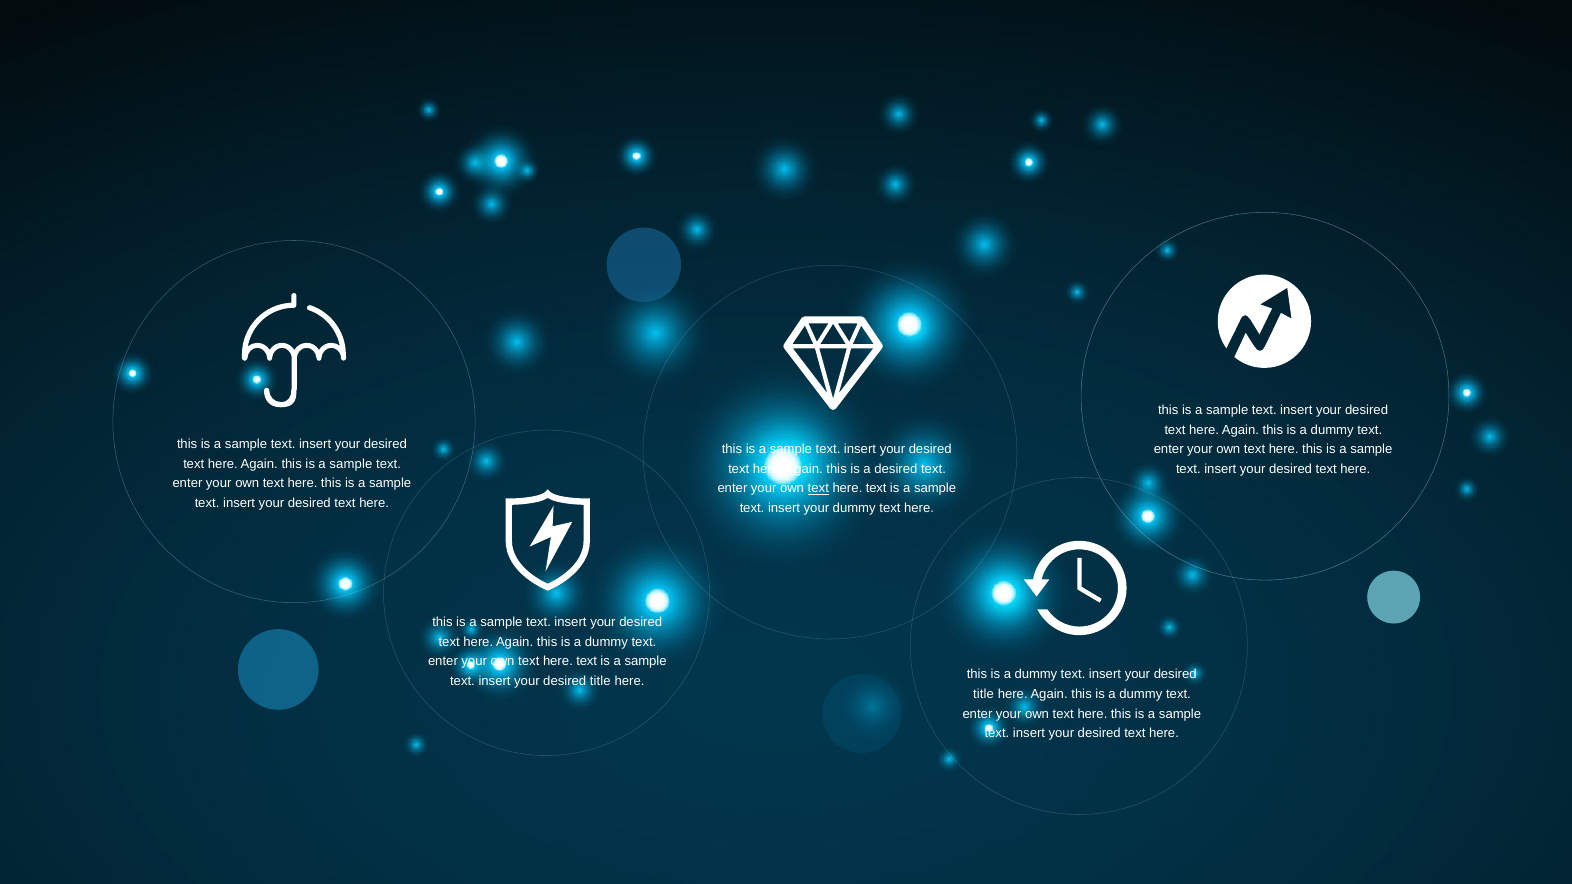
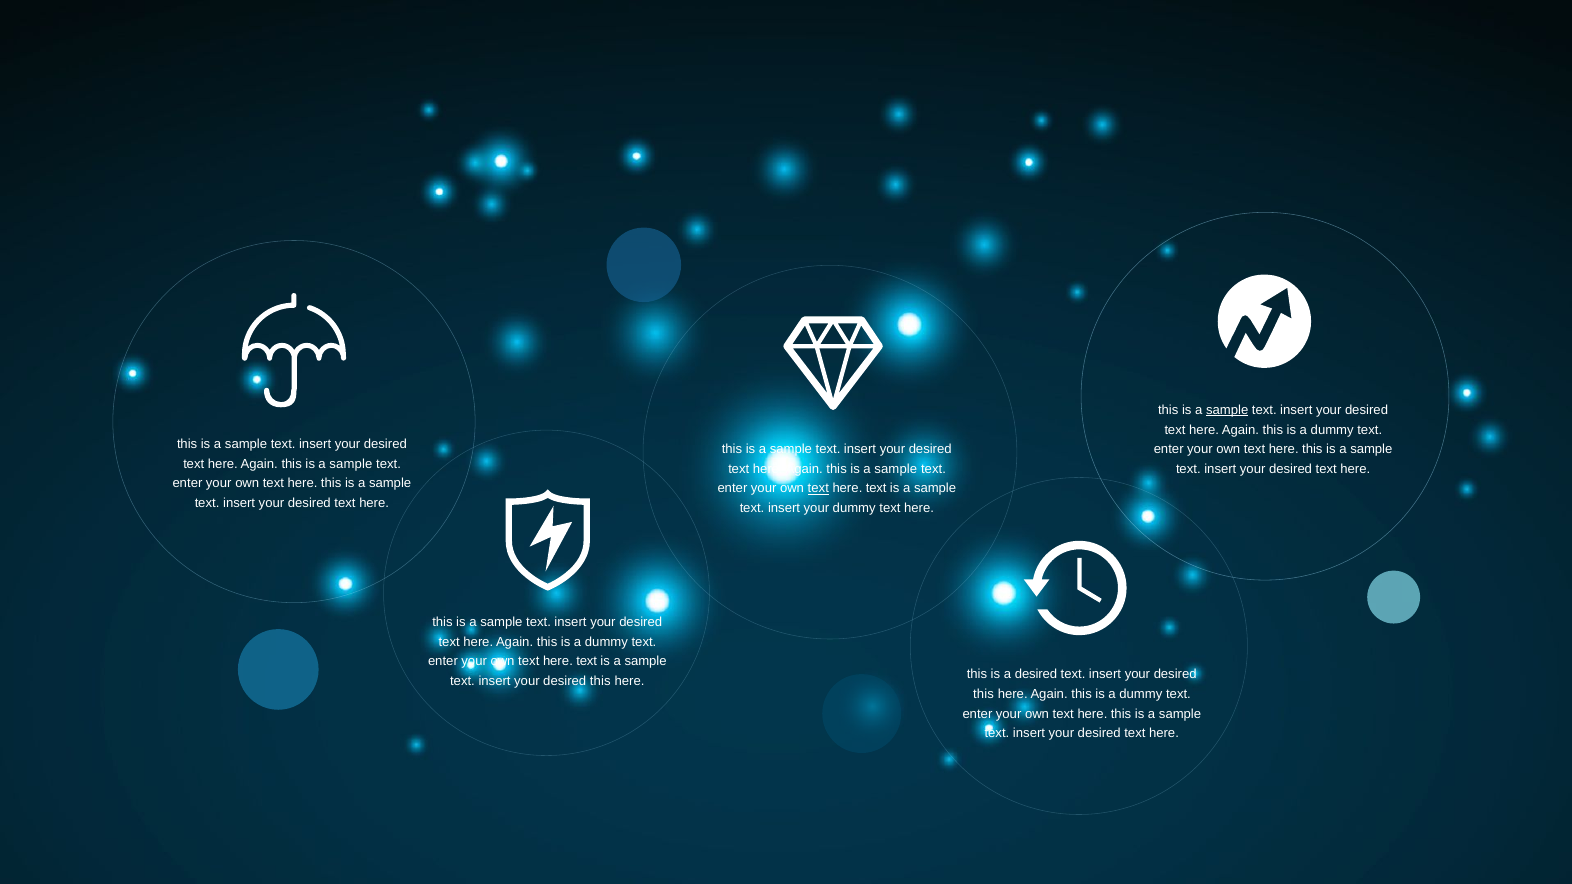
sample at (1227, 410) underline: none -> present
desired at (896, 469): desired -> sample
dummy at (1036, 675): dummy -> desired
title at (600, 681): title -> this
title at (984, 694): title -> this
